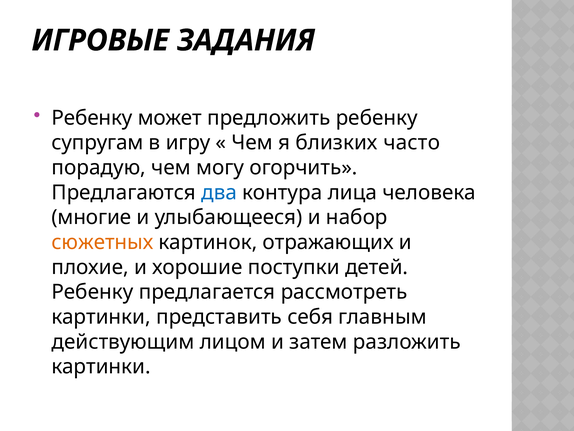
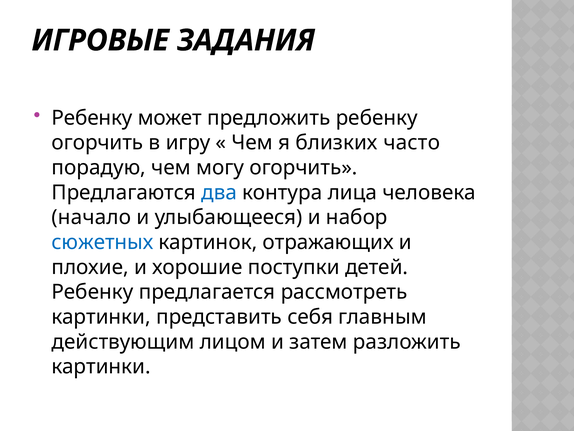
супругам at (97, 143): супругам -> огорчить
многие: многие -> начало
сюжетных colour: orange -> blue
